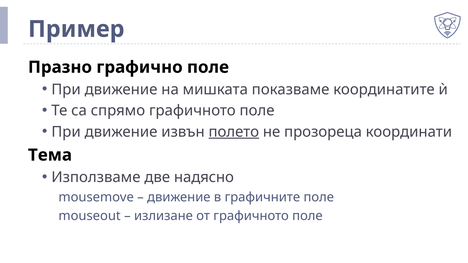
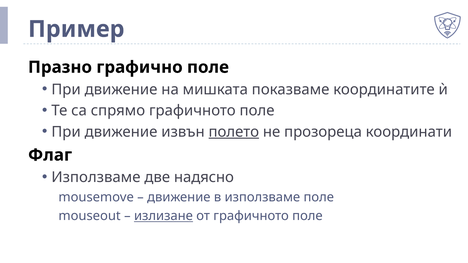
Тема: Тема -> Флаг
в графичните: графичните -> използваме
излизане underline: none -> present
